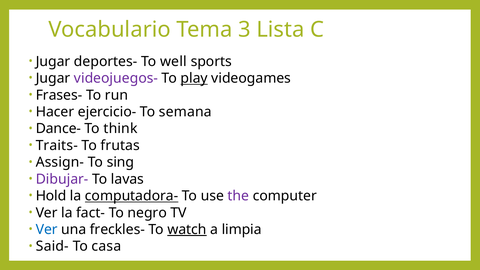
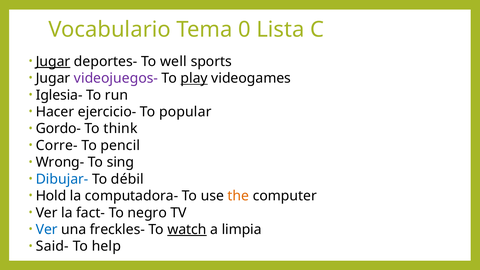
3: 3 -> 0
Jugar at (53, 61) underline: none -> present
Frases-: Frases- -> Iglesia-
semana: semana -> popular
Dance-: Dance- -> Gordo-
Traits-: Traits- -> Corre-
frutas: frutas -> pencil
Assign-: Assign- -> Wrong-
Dibujar- colour: purple -> blue
lavas: lavas -> débil
computadora- underline: present -> none
the colour: purple -> orange
casa: casa -> help
